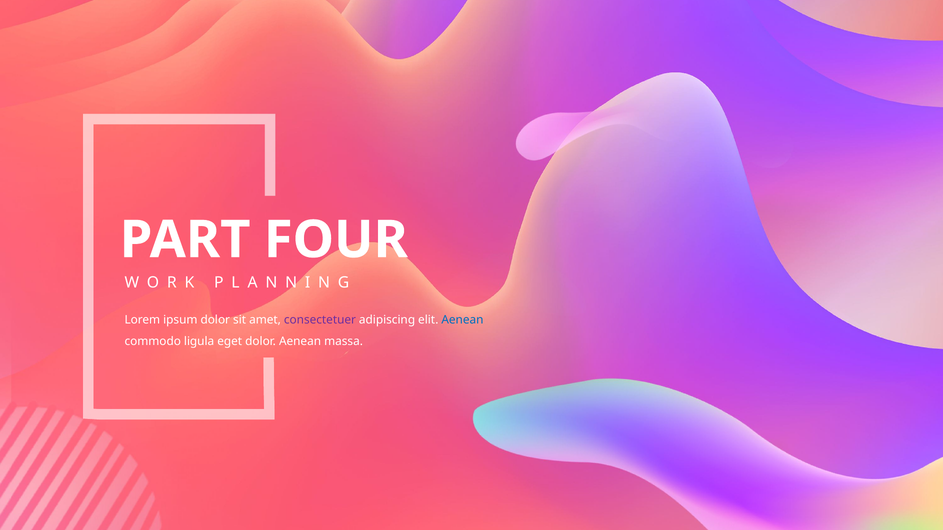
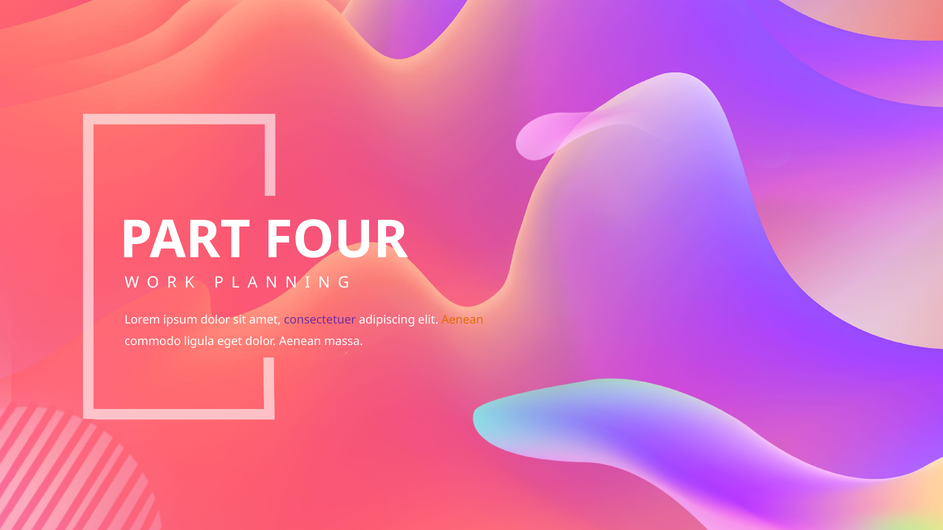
Aenean at (462, 320) colour: blue -> orange
